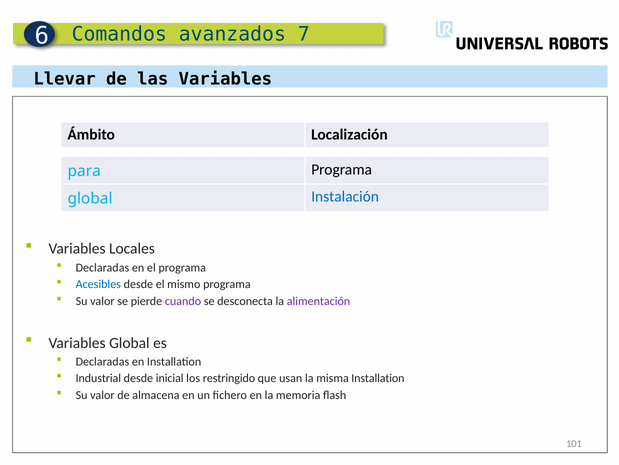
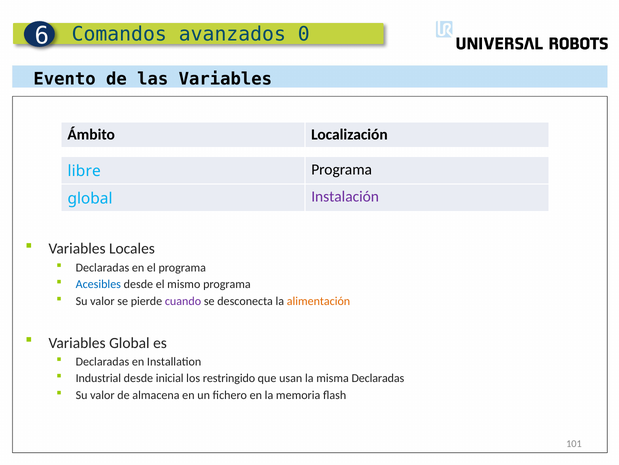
7: 7 -> 0
Llevar: Llevar -> Evento
para: para -> libre
Instalación colour: blue -> purple
alimentación colour: purple -> orange
misma Installation: Installation -> Declaradas
